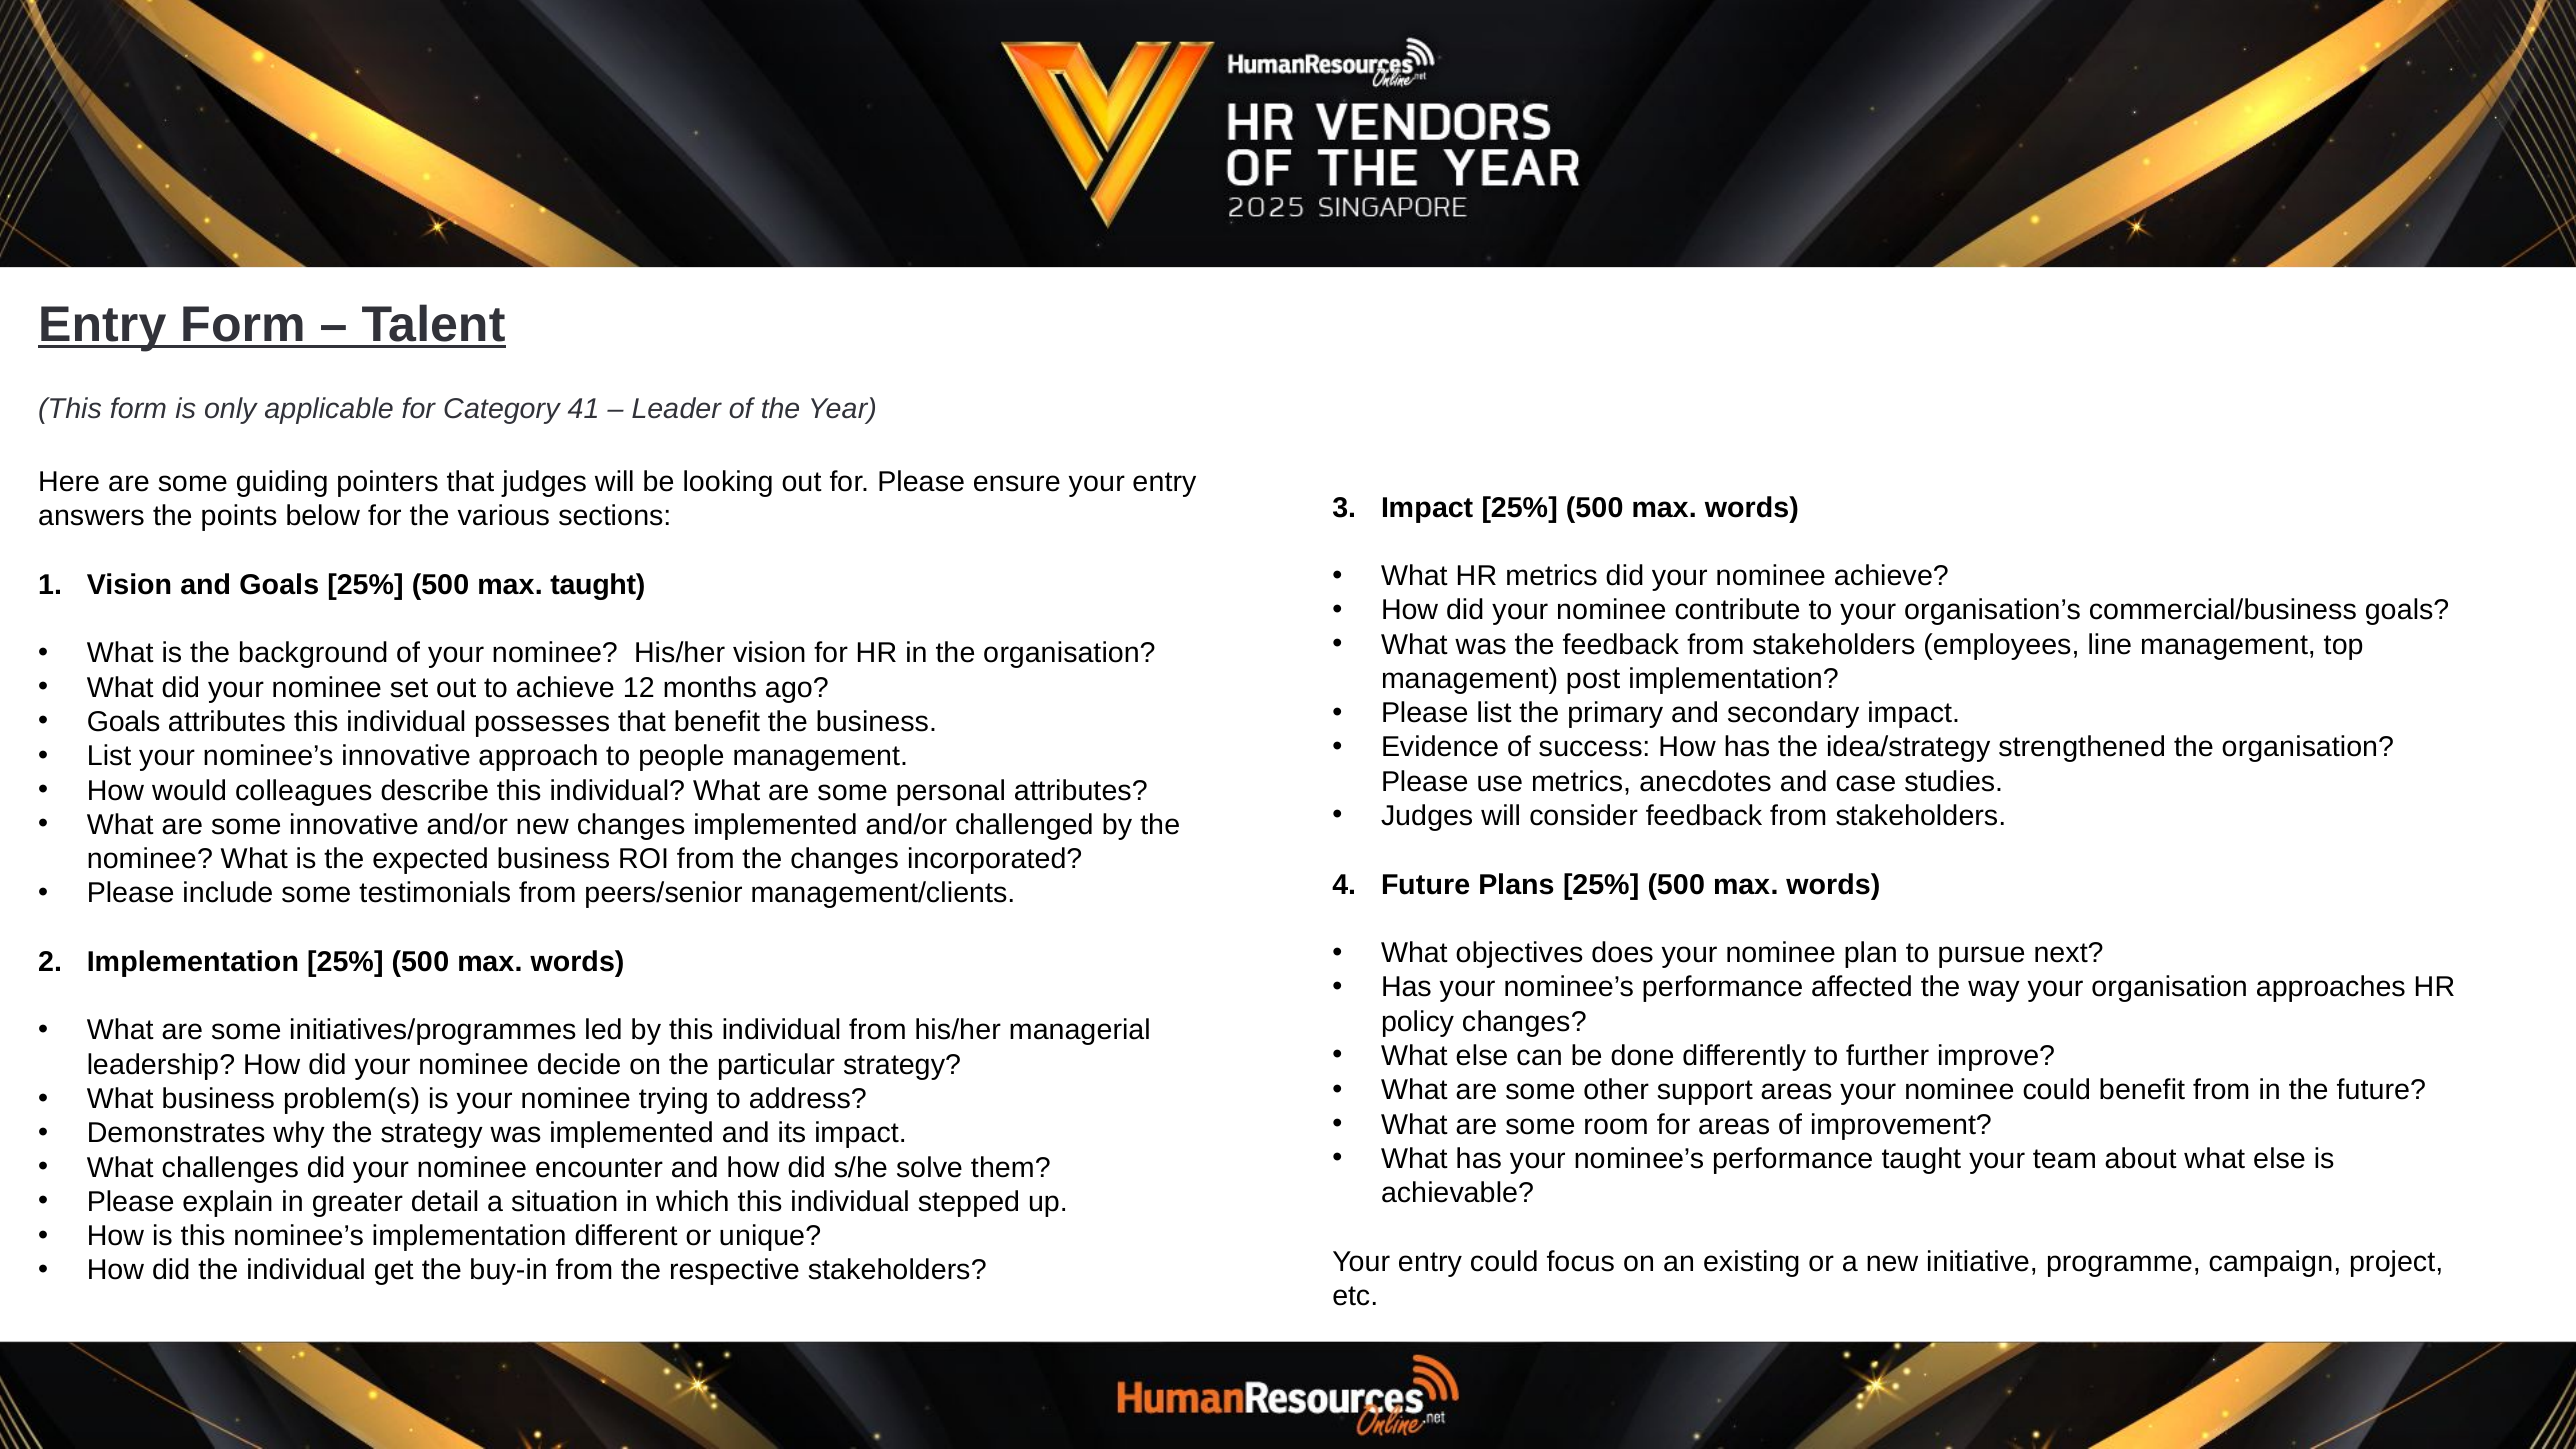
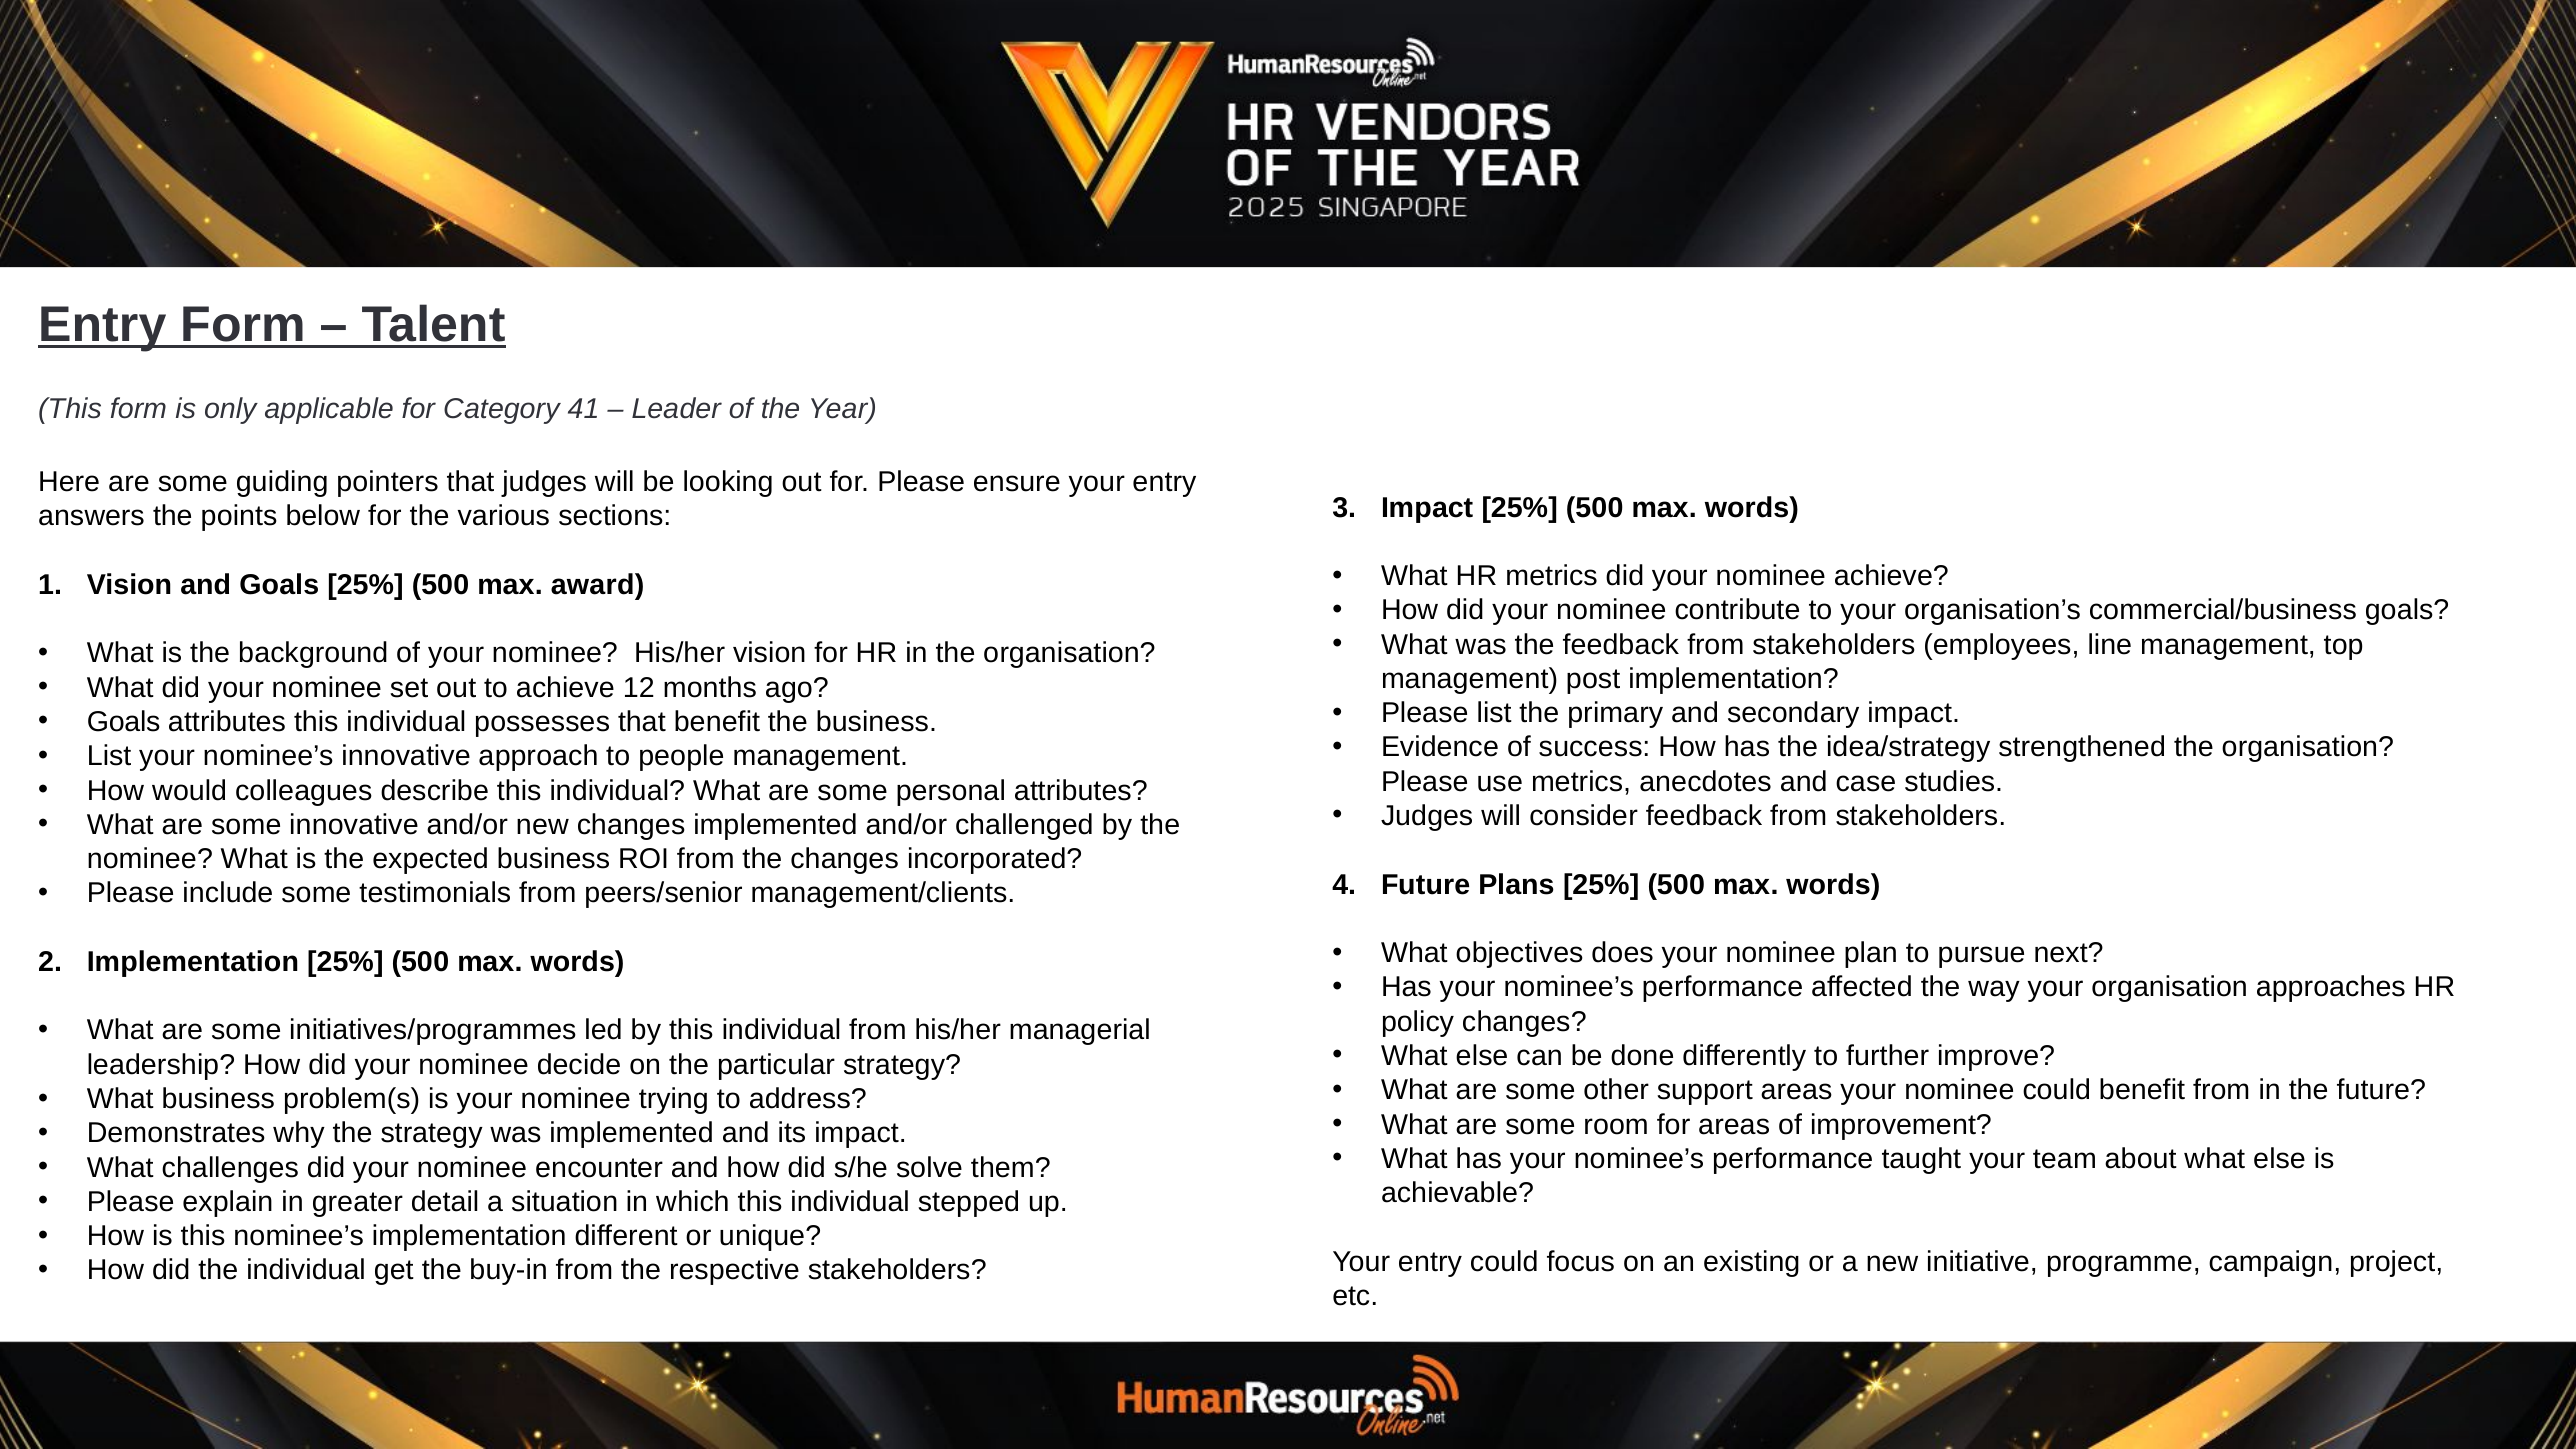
max taught: taught -> award
